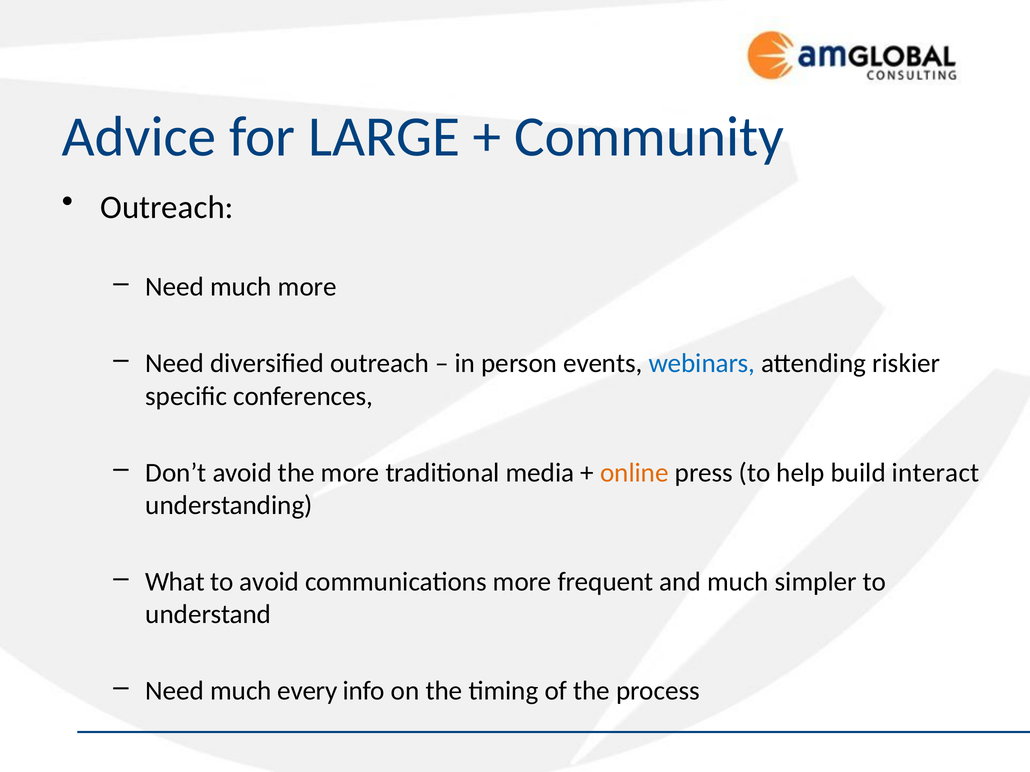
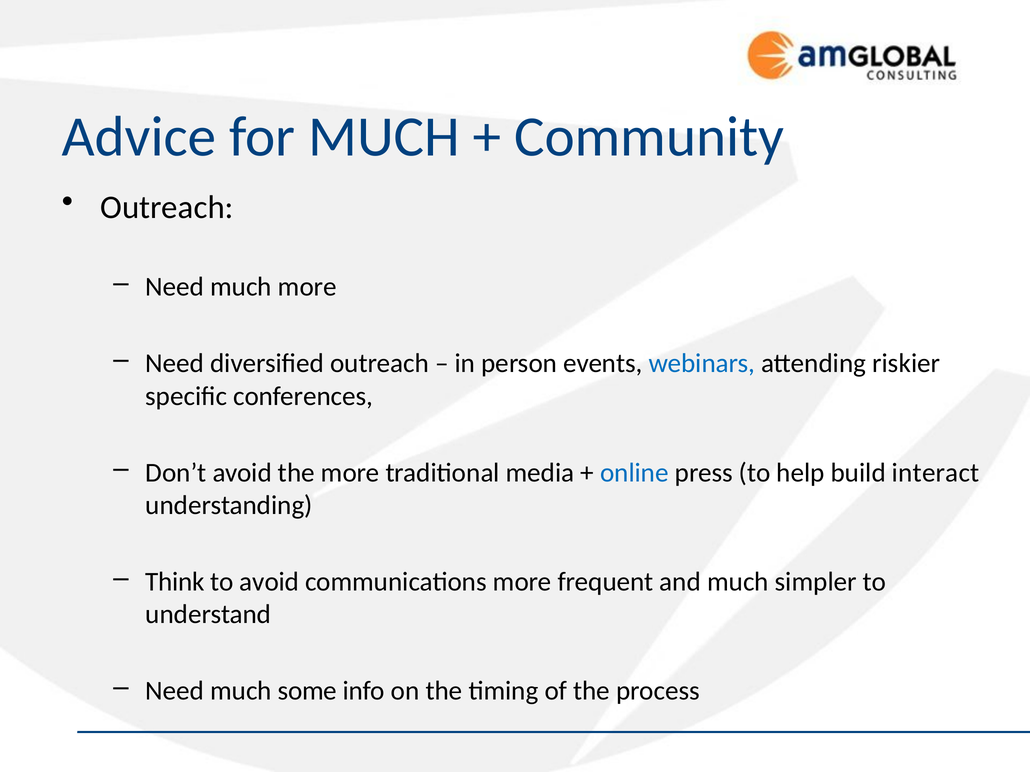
for LARGE: LARGE -> MUCH
online colour: orange -> blue
What: What -> Think
every: every -> some
